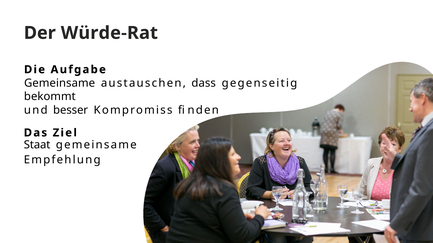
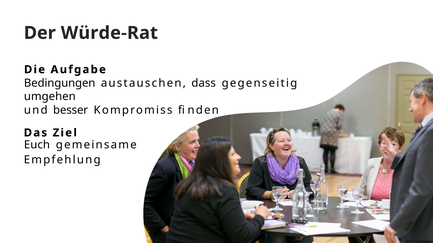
Gemeinsame at (60, 83): Gemeinsame -> Bedingungen
bekommt: bekommt -> umgehen
Staat: Staat -> Euch
